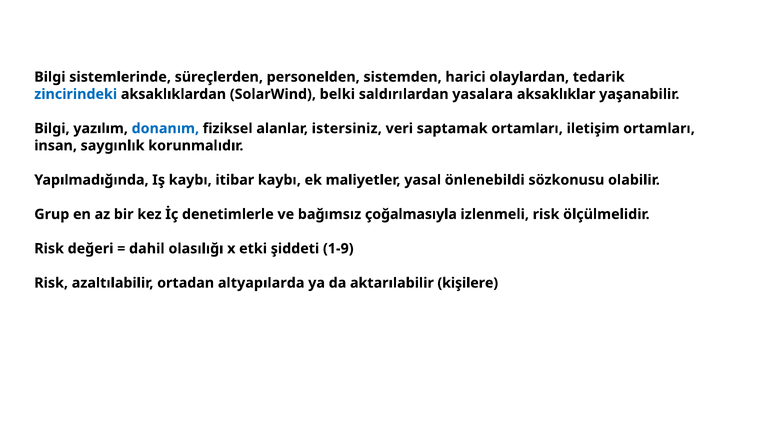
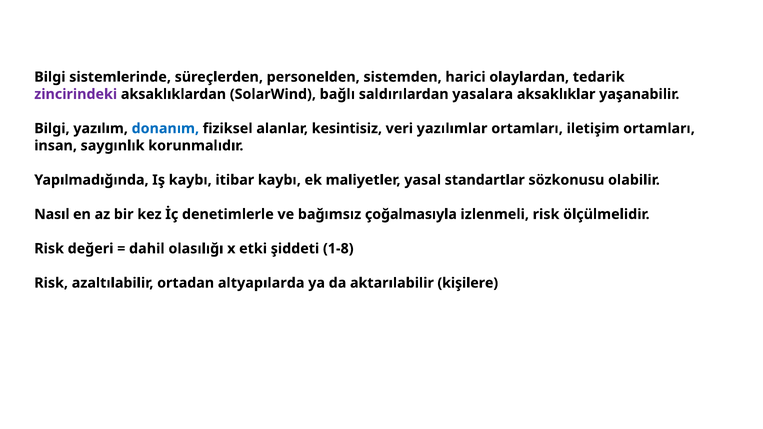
zincirindeki colour: blue -> purple
belki: belki -> bağlı
istersiniz: istersiniz -> kesintisiz
saptamak: saptamak -> yazılımlar
önlenebildi: önlenebildi -> standartlar
Grup: Grup -> Nasıl
1-9: 1-9 -> 1-8
